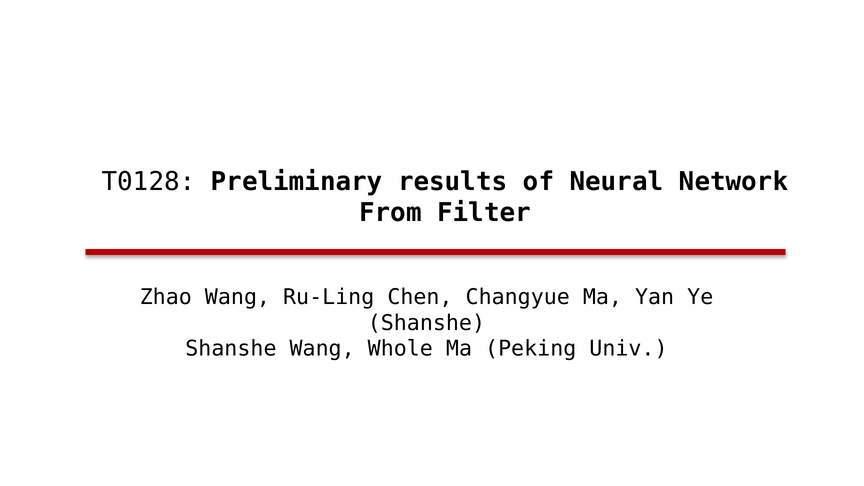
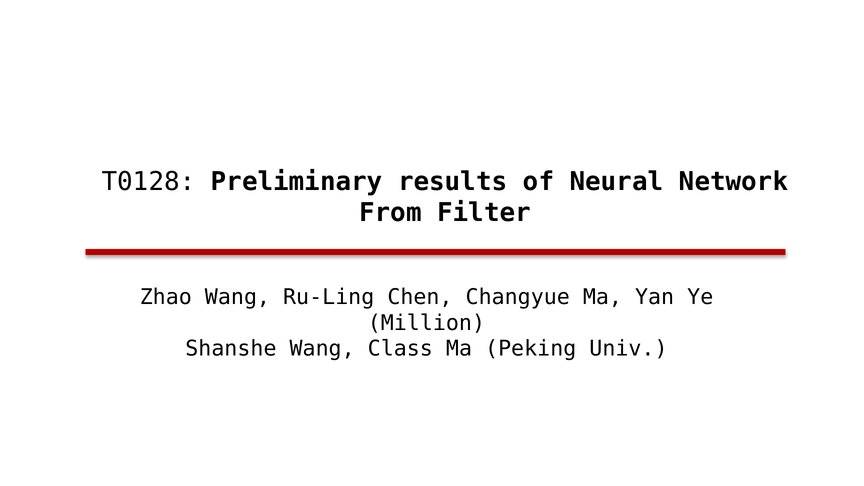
Shanshe at (426, 323): Shanshe -> Million
Whole: Whole -> Class
